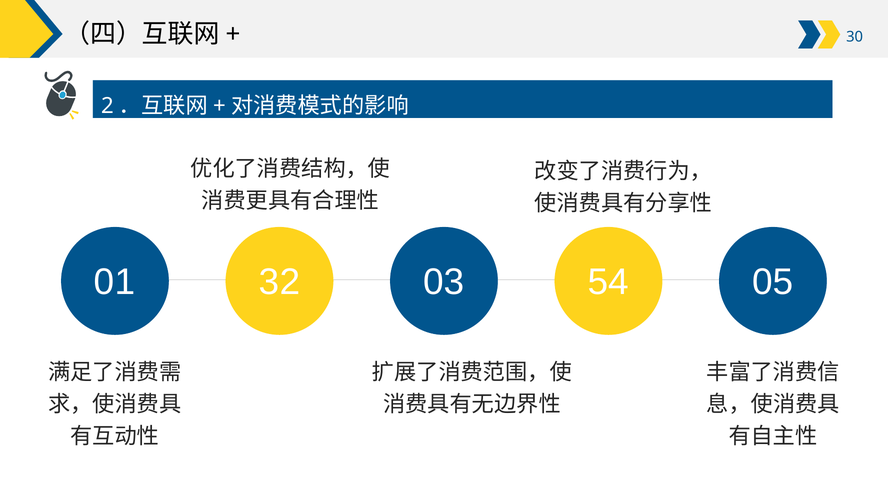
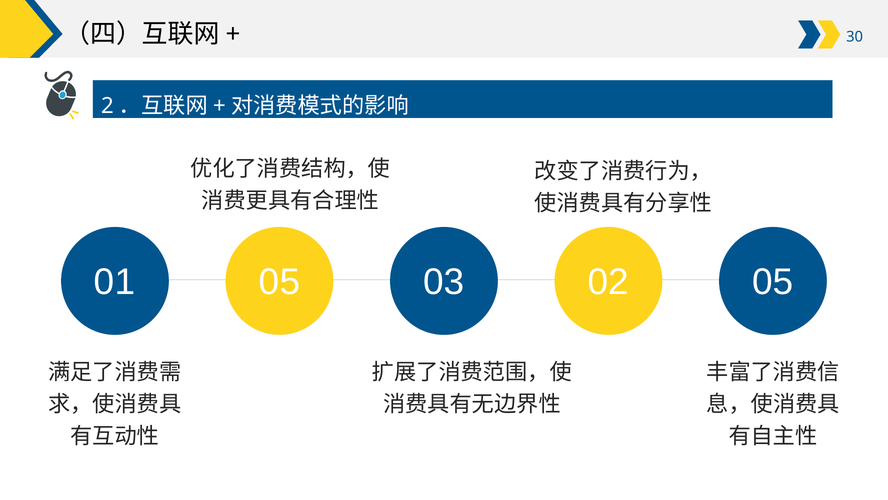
01 32: 32 -> 05
54: 54 -> 02
